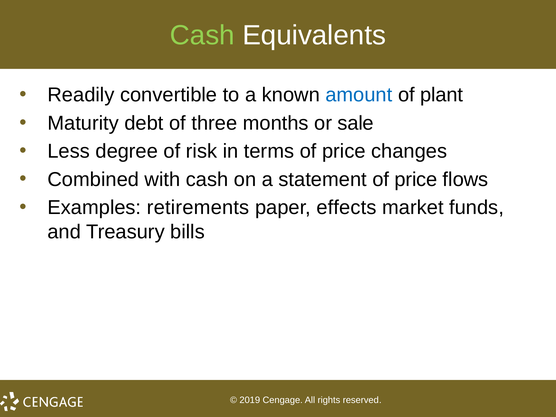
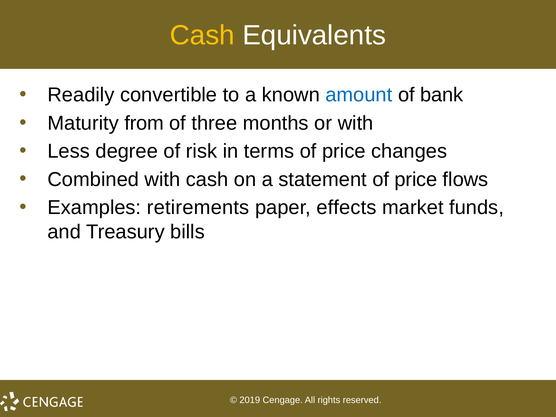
Cash at (202, 35) colour: light green -> yellow
plant: plant -> bank
debt: debt -> from
or sale: sale -> with
